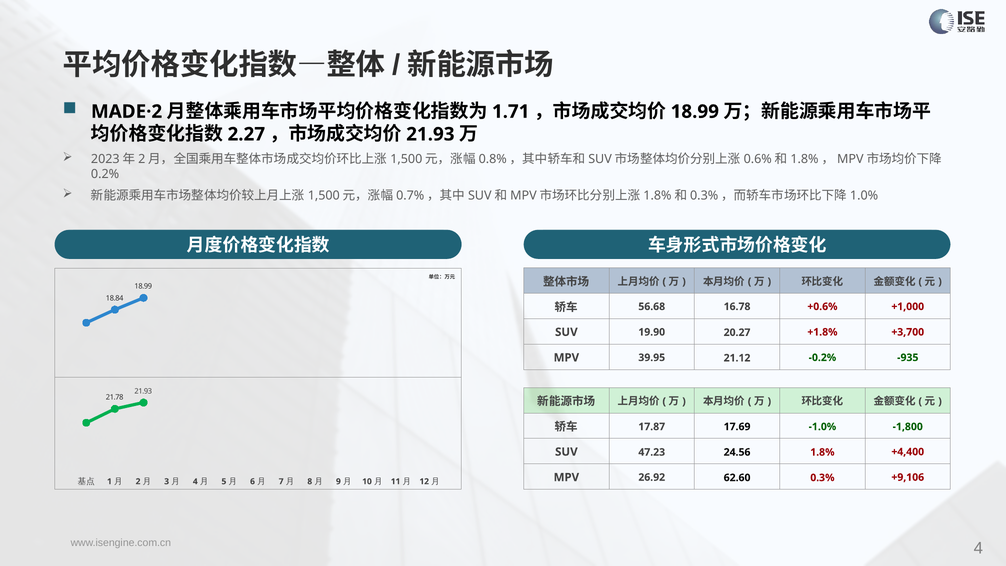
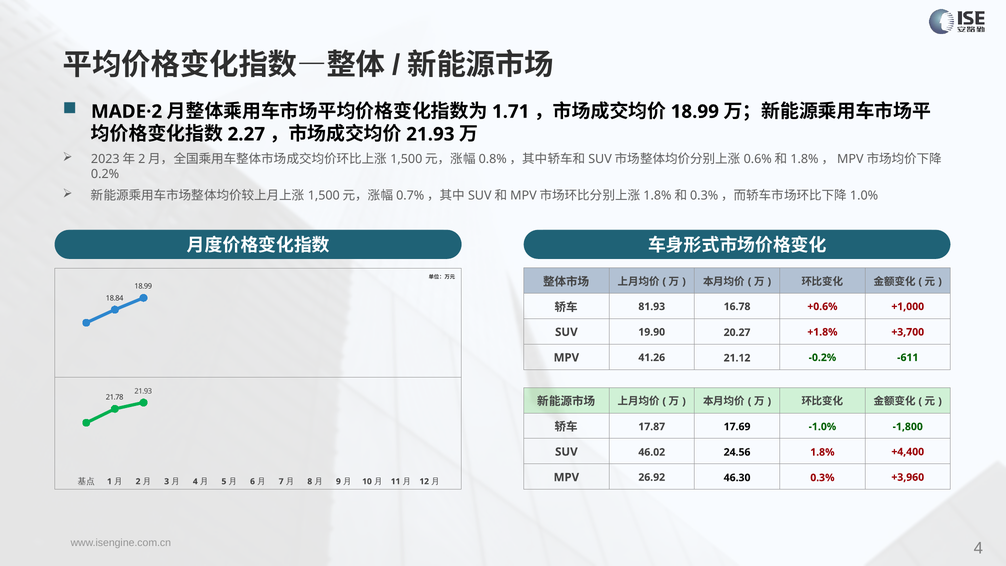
56.68: 56.68 -> 81.93
39.95: 39.95 -> 41.26
-935: -935 -> -611
47.23: 47.23 -> 46.02
62.60: 62.60 -> 46.30
+9,106: +9,106 -> +3,960
